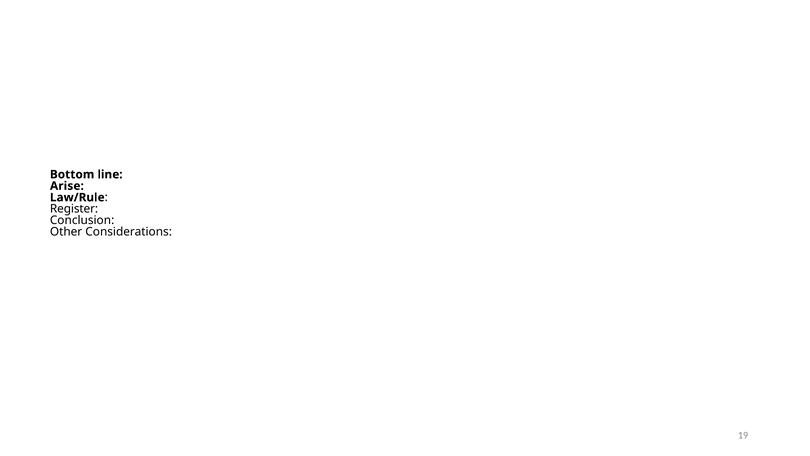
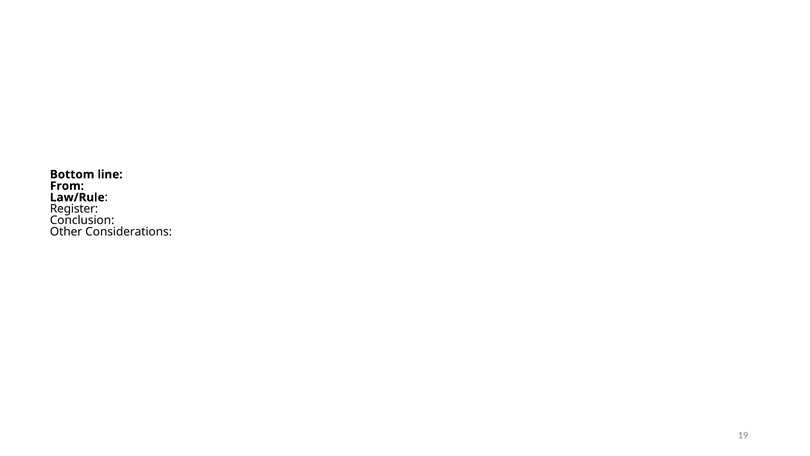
Arise: Arise -> From
